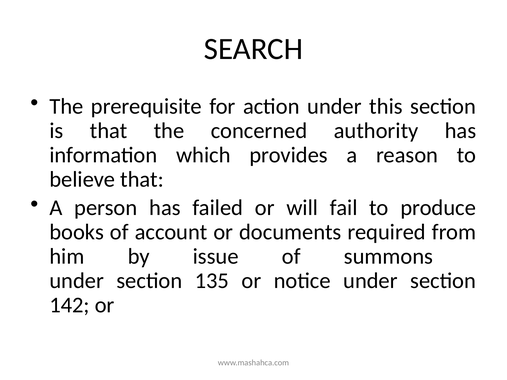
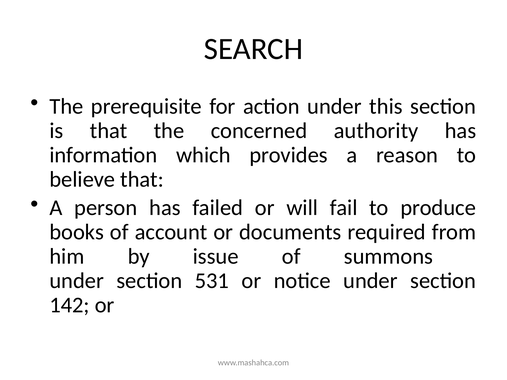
135: 135 -> 531
